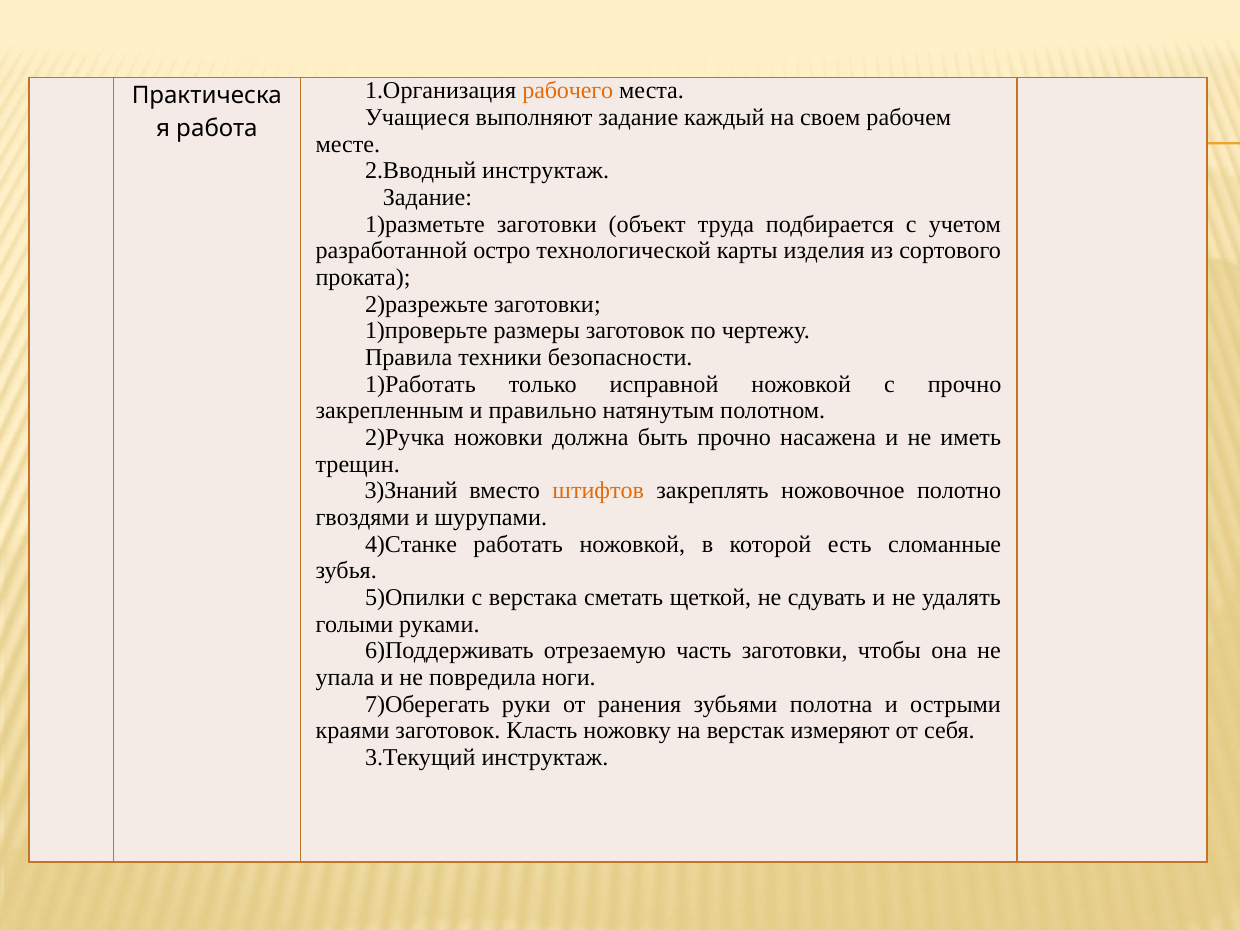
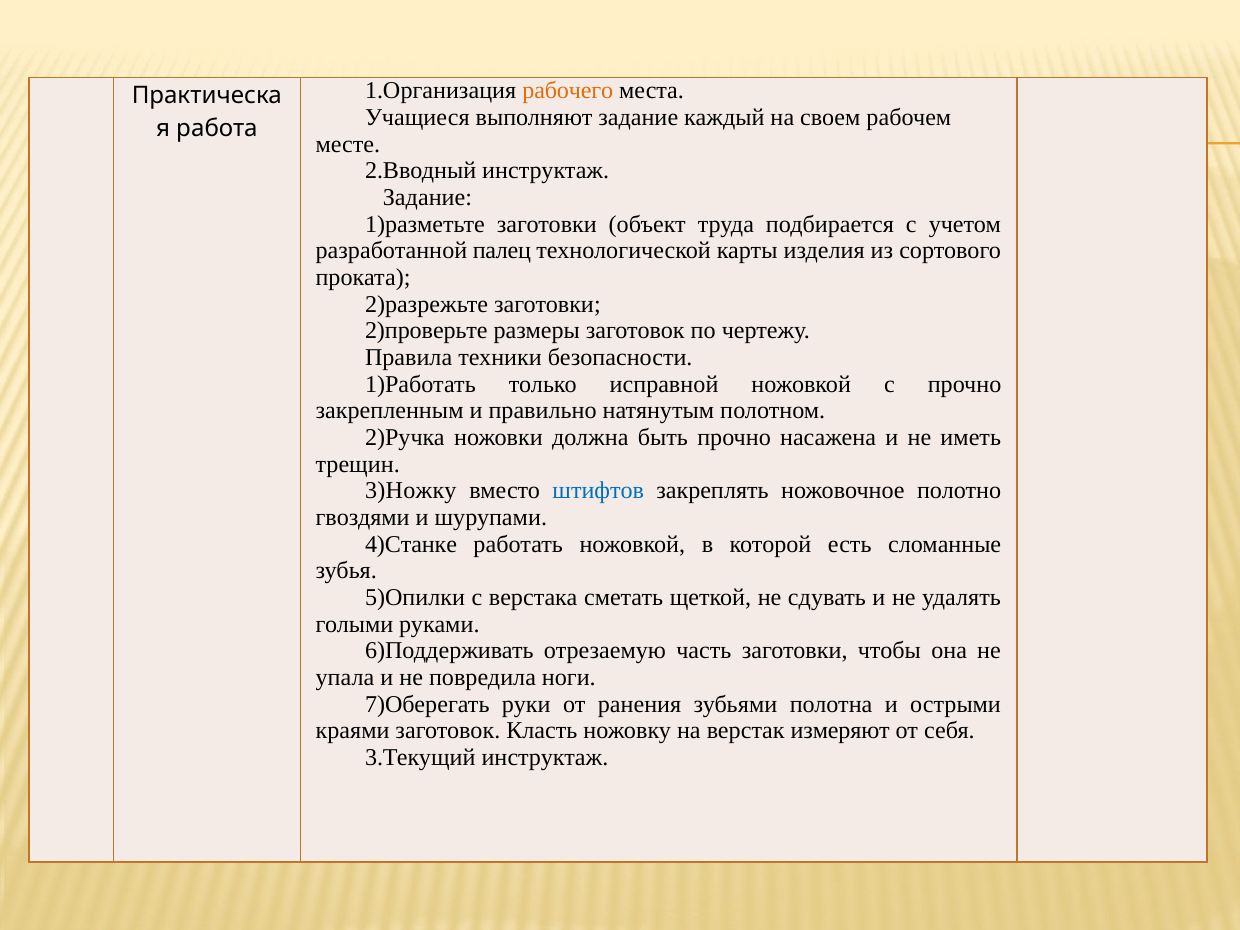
остро: остро -> палец
1)проверьте: 1)проверьте -> 2)проверьте
3)Знаний: 3)Знаний -> 3)Ножку
штифтов colour: orange -> blue
